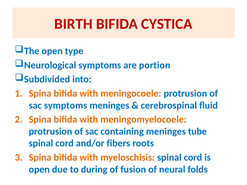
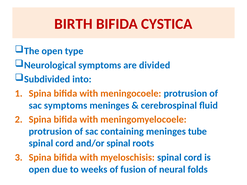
portion: portion -> divided
and/or fibers: fibers -> spinal
during: during -> weeks
